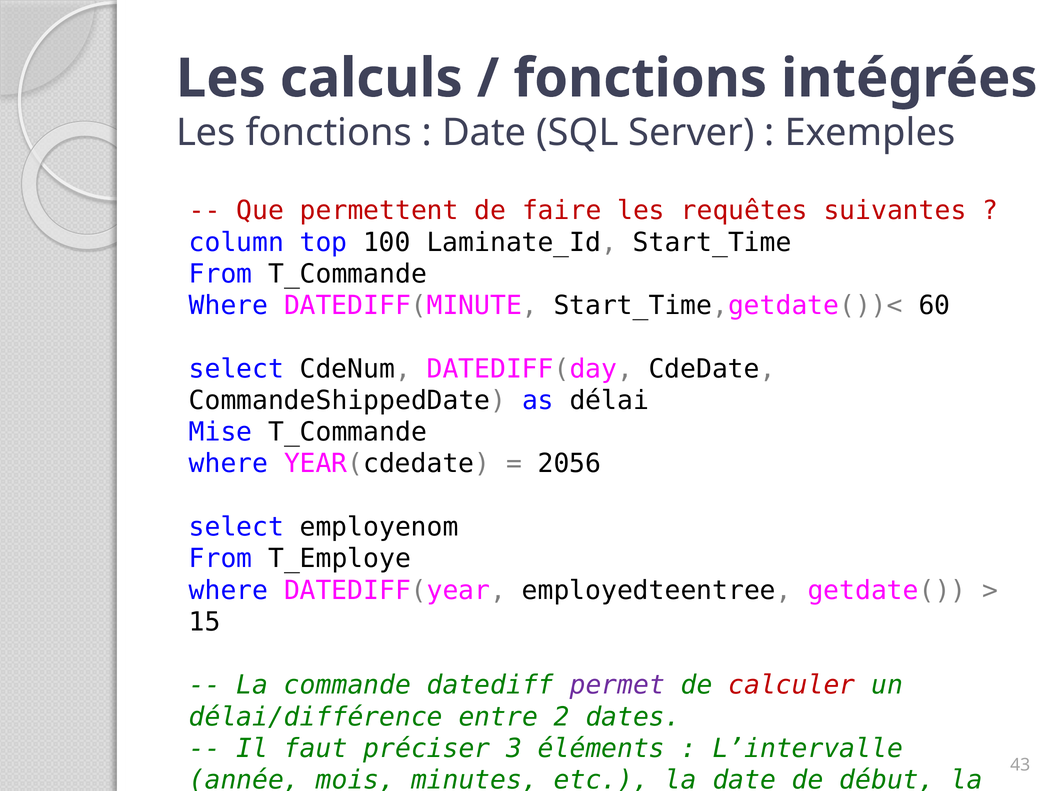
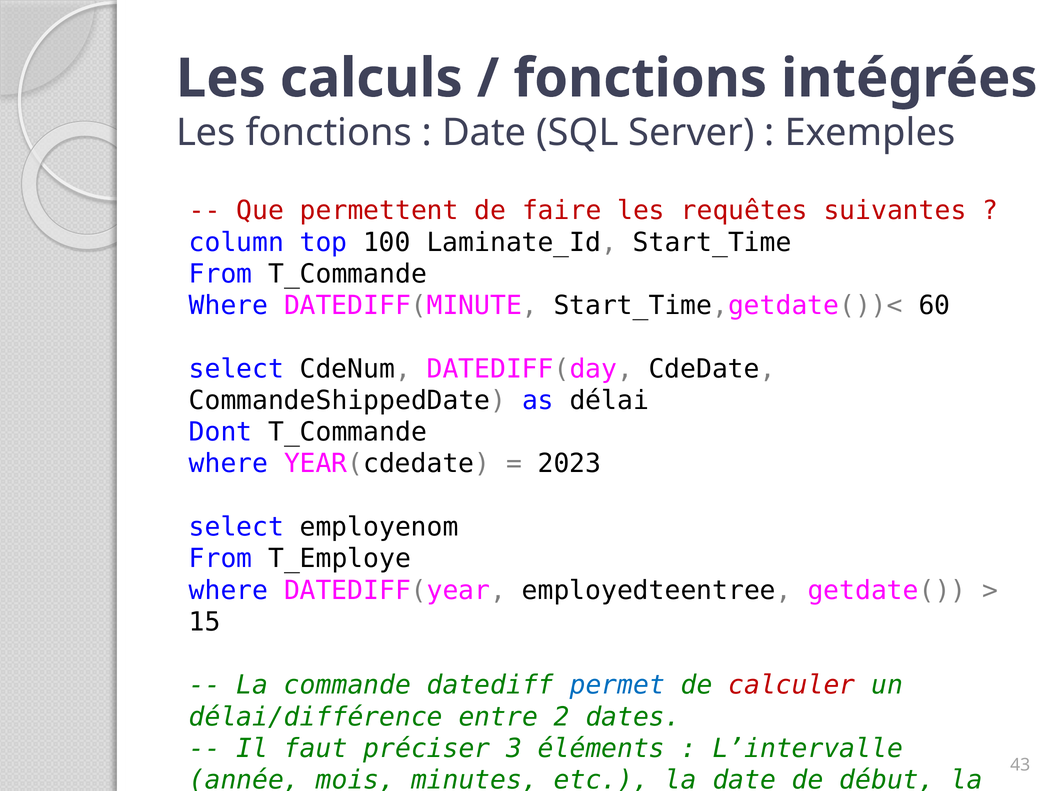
Mise: Mise -> Dont
2056: 2056 -> 2023
permet colour: purple -> blue
